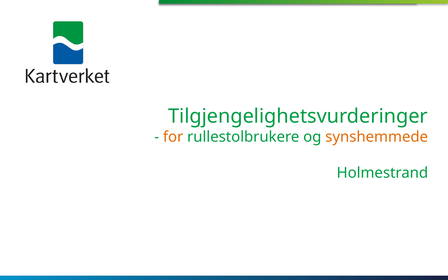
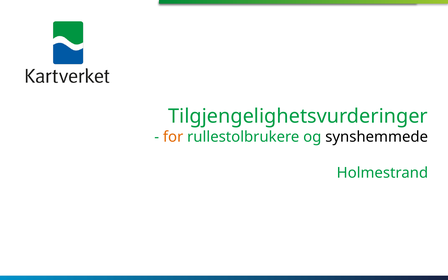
synshemmede colour: orange -> black
